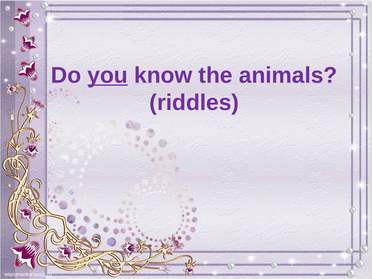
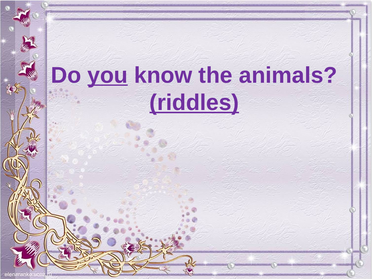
riddles underline: none -> present
